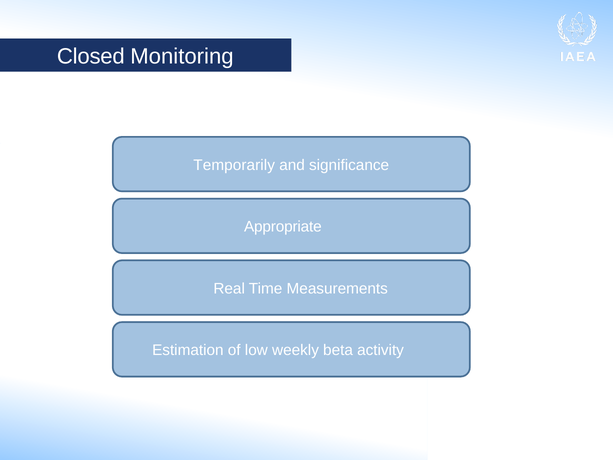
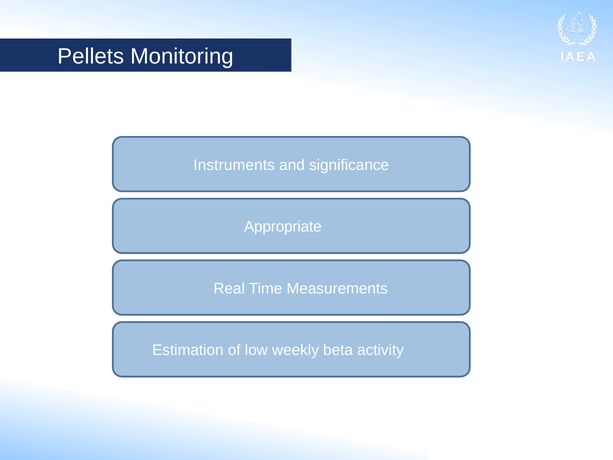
Closed: Closed -> Pellets
Temporarily: Temporarily -> Instruments
